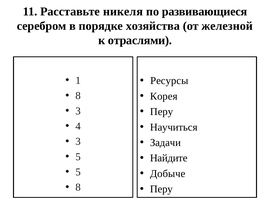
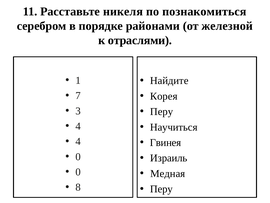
развивающиеся: развивающиеся -> познакомиться
хозяйства: хозяйства -> районами
Ресурсы: Ресурсы -> Найдите
8 at (78, 95): 8 -> 7
3 at (78, 141): 3 -> 4
Задачи: Задачи -> Гвинея
5 at (78, 156): 5 -> 0
Найдите: Найдите -> Израиль
5 at (78, 172): 5 -> 0
Добыче: Добыче -> Медная
